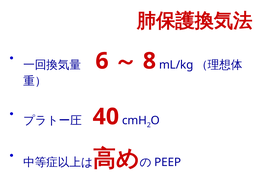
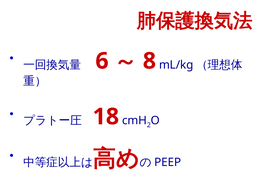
40: 40 -> 18
